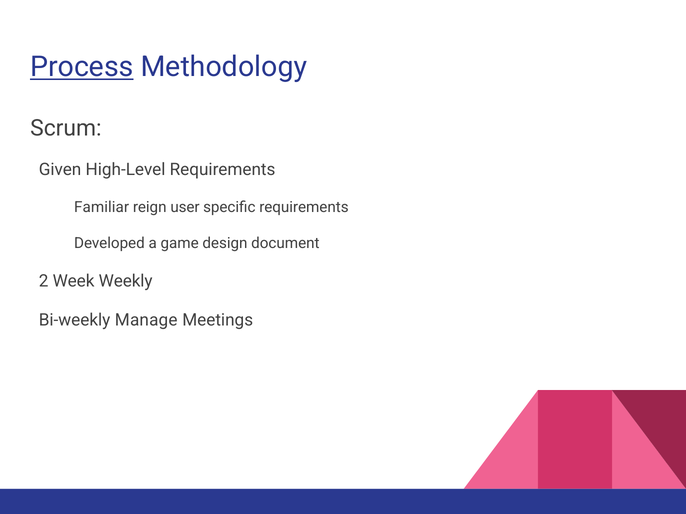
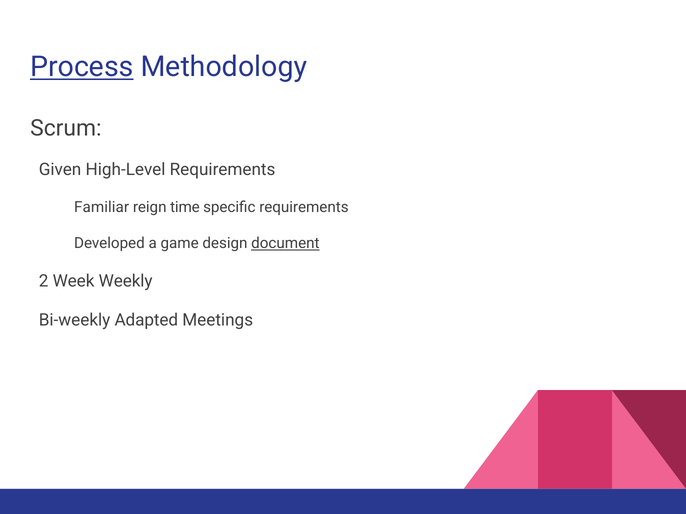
user: user -> time
document underline: none -> present
Manage: Manage -> Adapted
